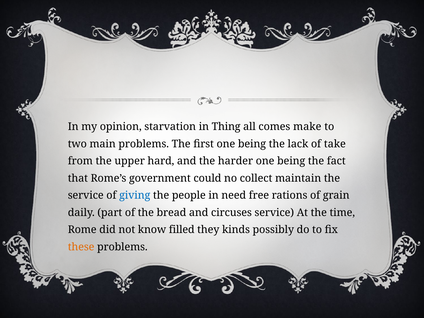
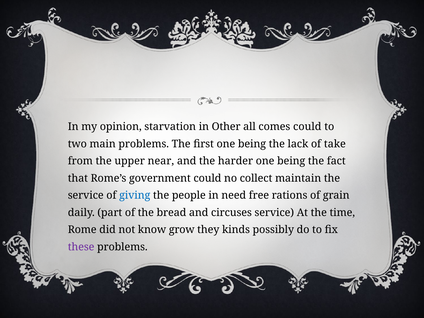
Thing: Thing -> Other
comes make: make -> could
hard: hard -> near
filled: filled -> grow
these colour: orange -> purple
